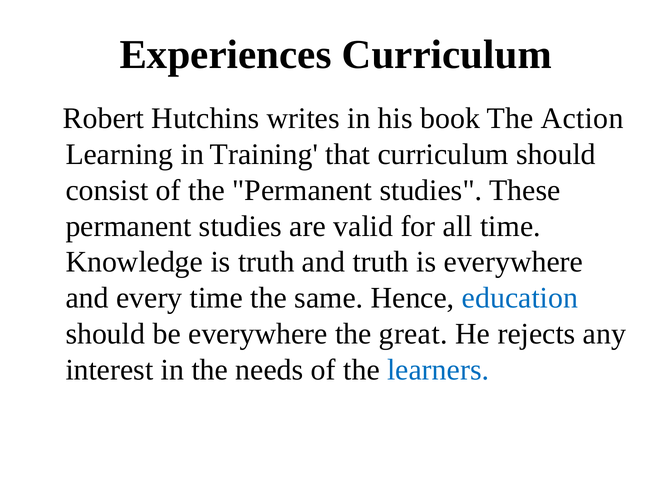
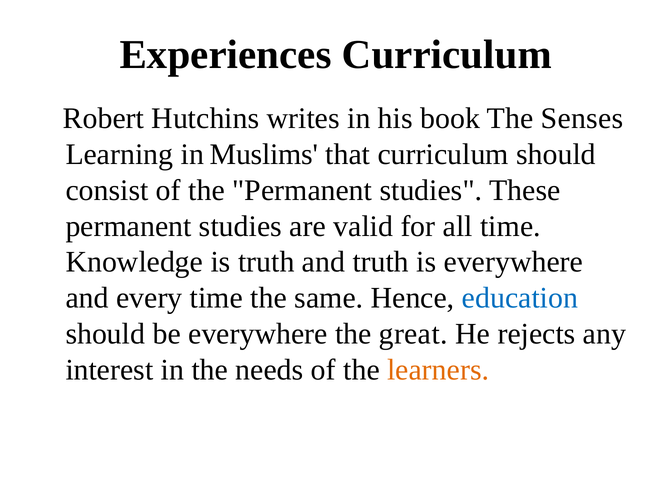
Action: Action -> Senses
Training: Training -> Muslims
learners colour: blue -> orange
